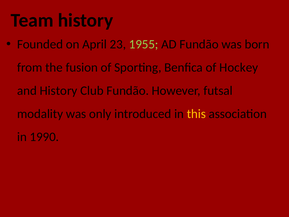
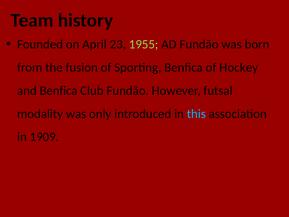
and History: History -> Benfica
this colour: yellow -> light blue
1990: 1990 -> 1909
